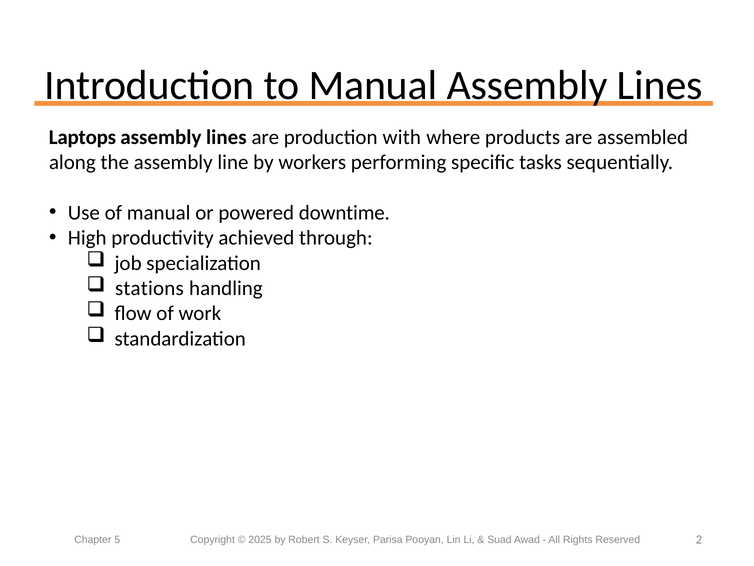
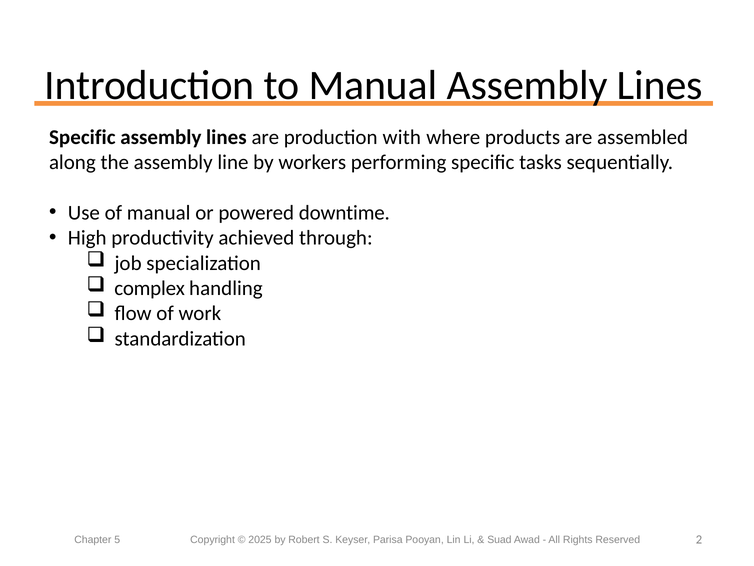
Laptops at (82, 137): Laptops -> Specific
stations: stations -> complex
